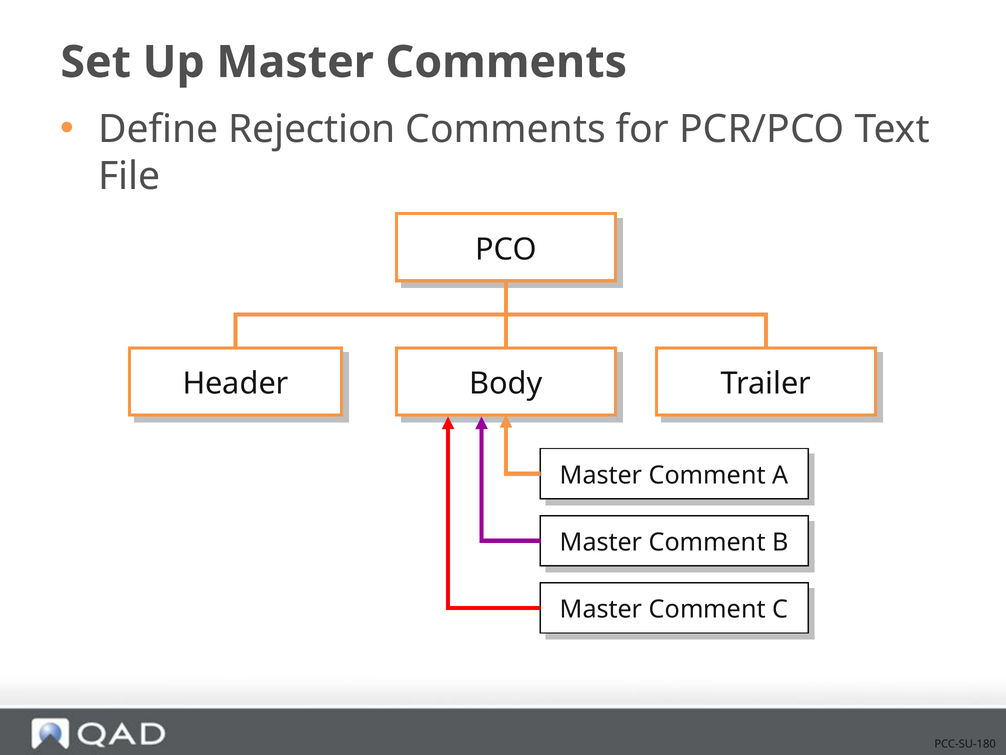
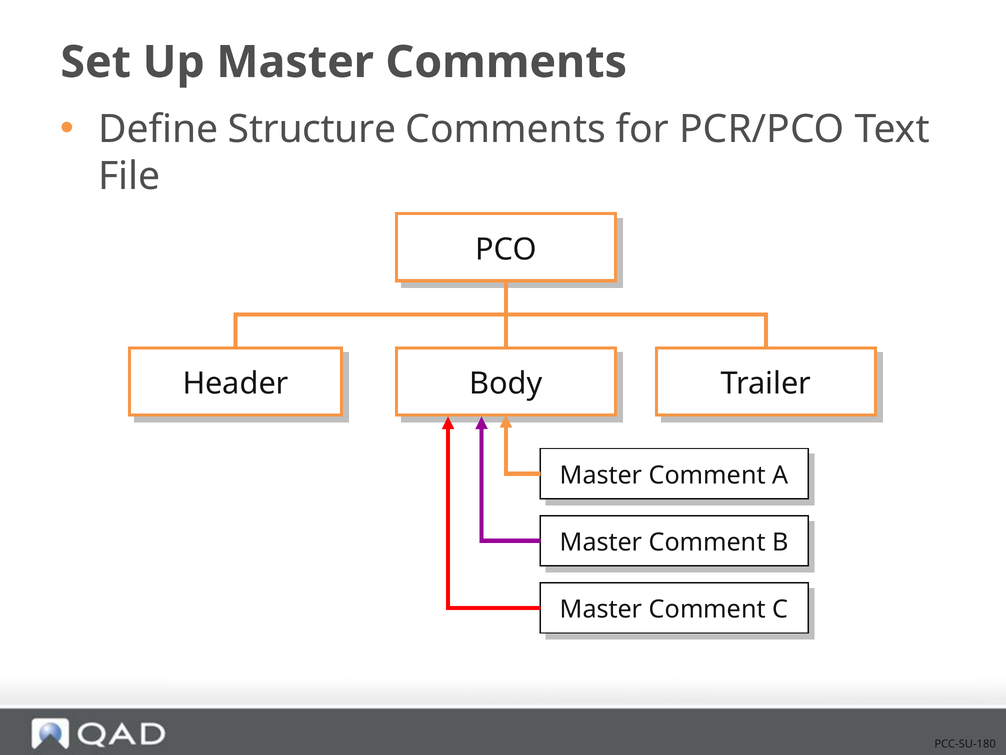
Rejection: Rejection -> Structure
